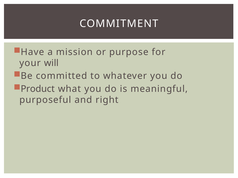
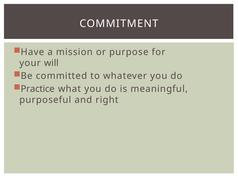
Product: Product -> Practice
